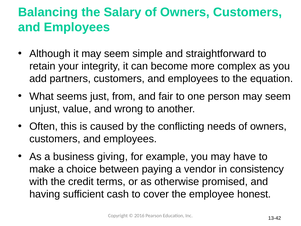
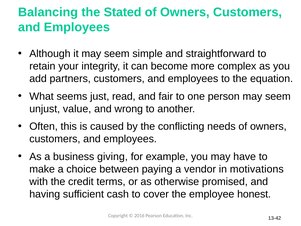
Salary: Salary -> Stated
from: from -> read
consistency: consistency -> motivations
